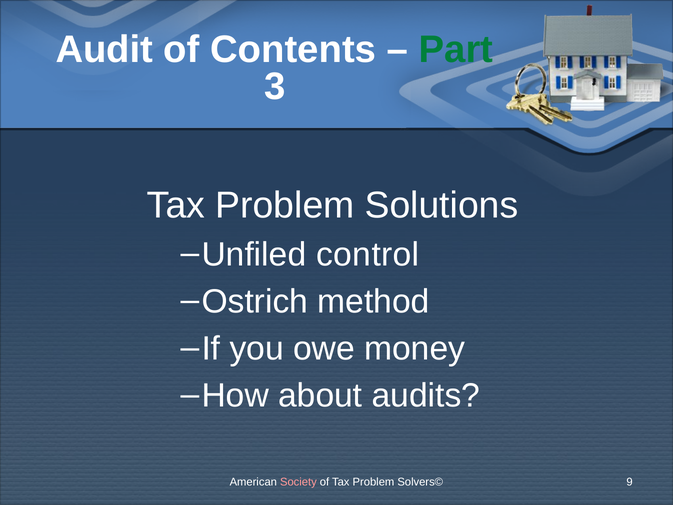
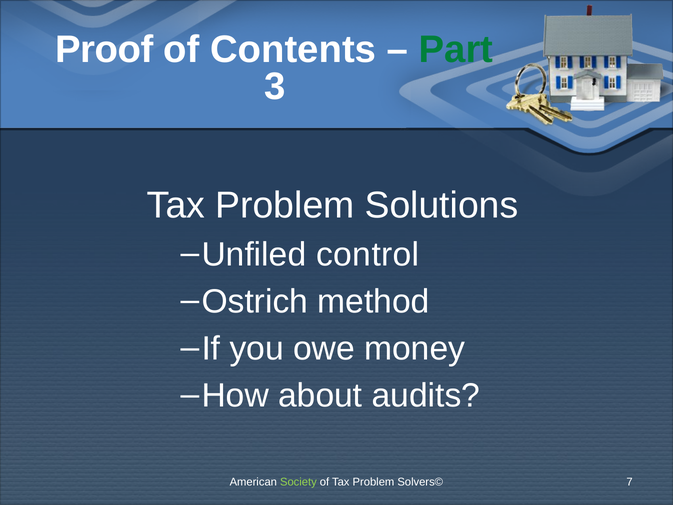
Audit: Audit -> Proof
Society colour: pink -> light green
9: 9 -> 7
